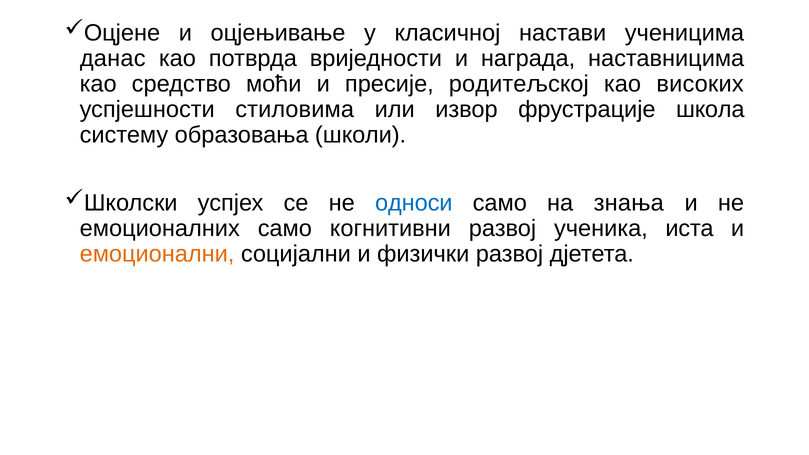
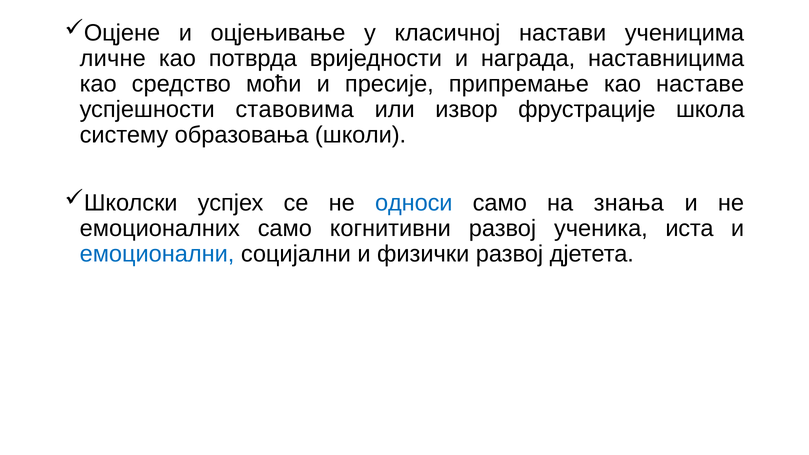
данас: данас -> личне
родитељској: родитељској -> припремање
високих: високих -> наставе
стиловима: стиловима -> ставовима
емоционални colour: orange -> blue
